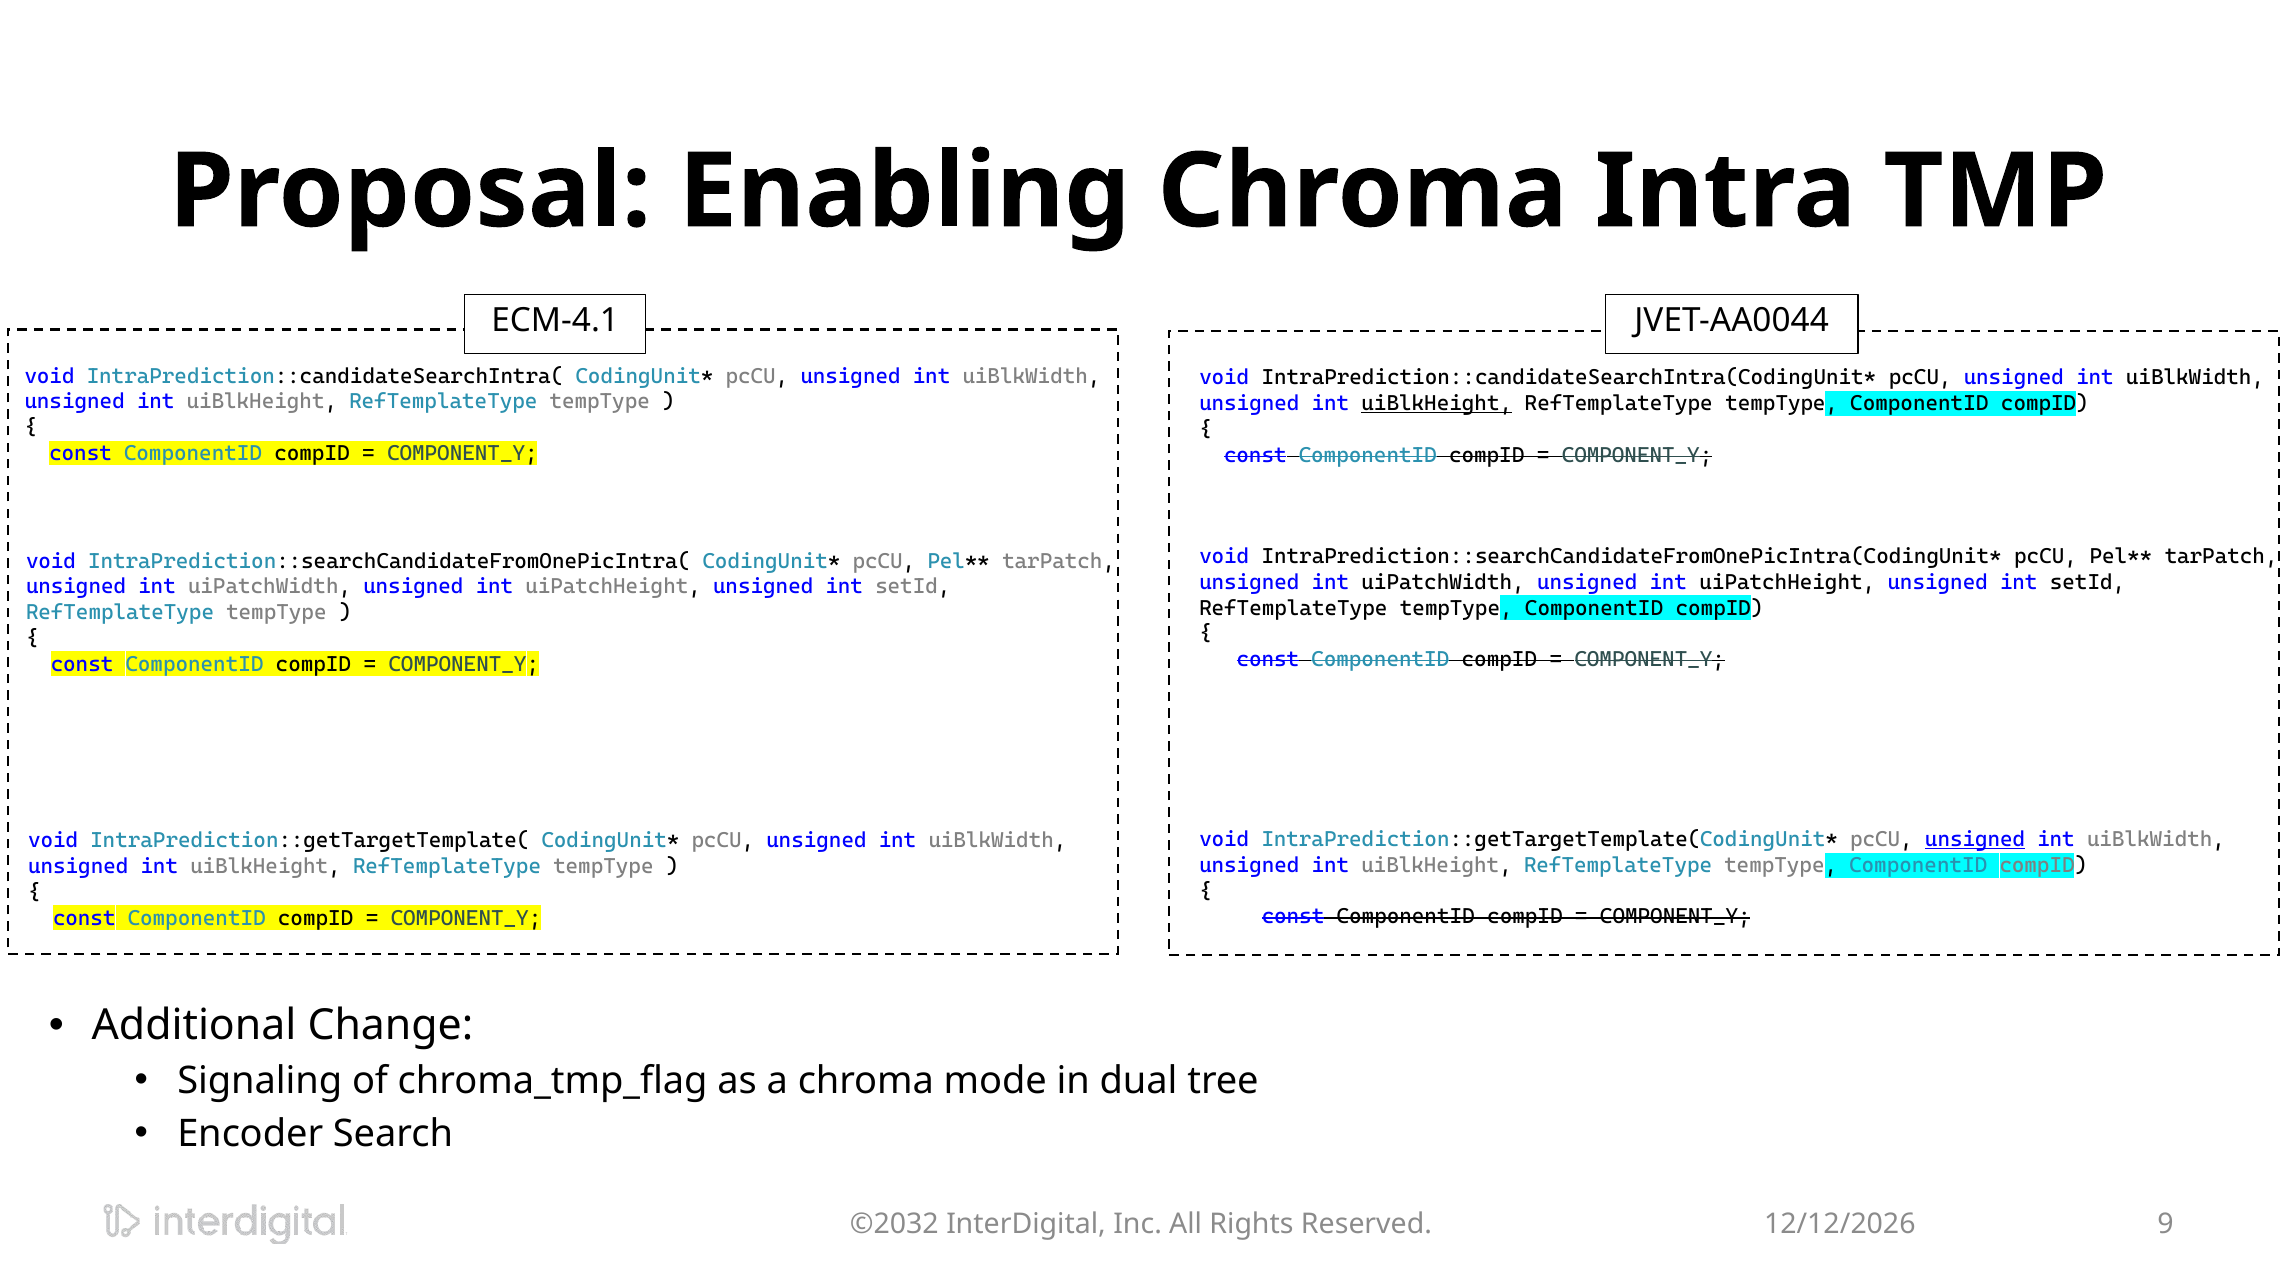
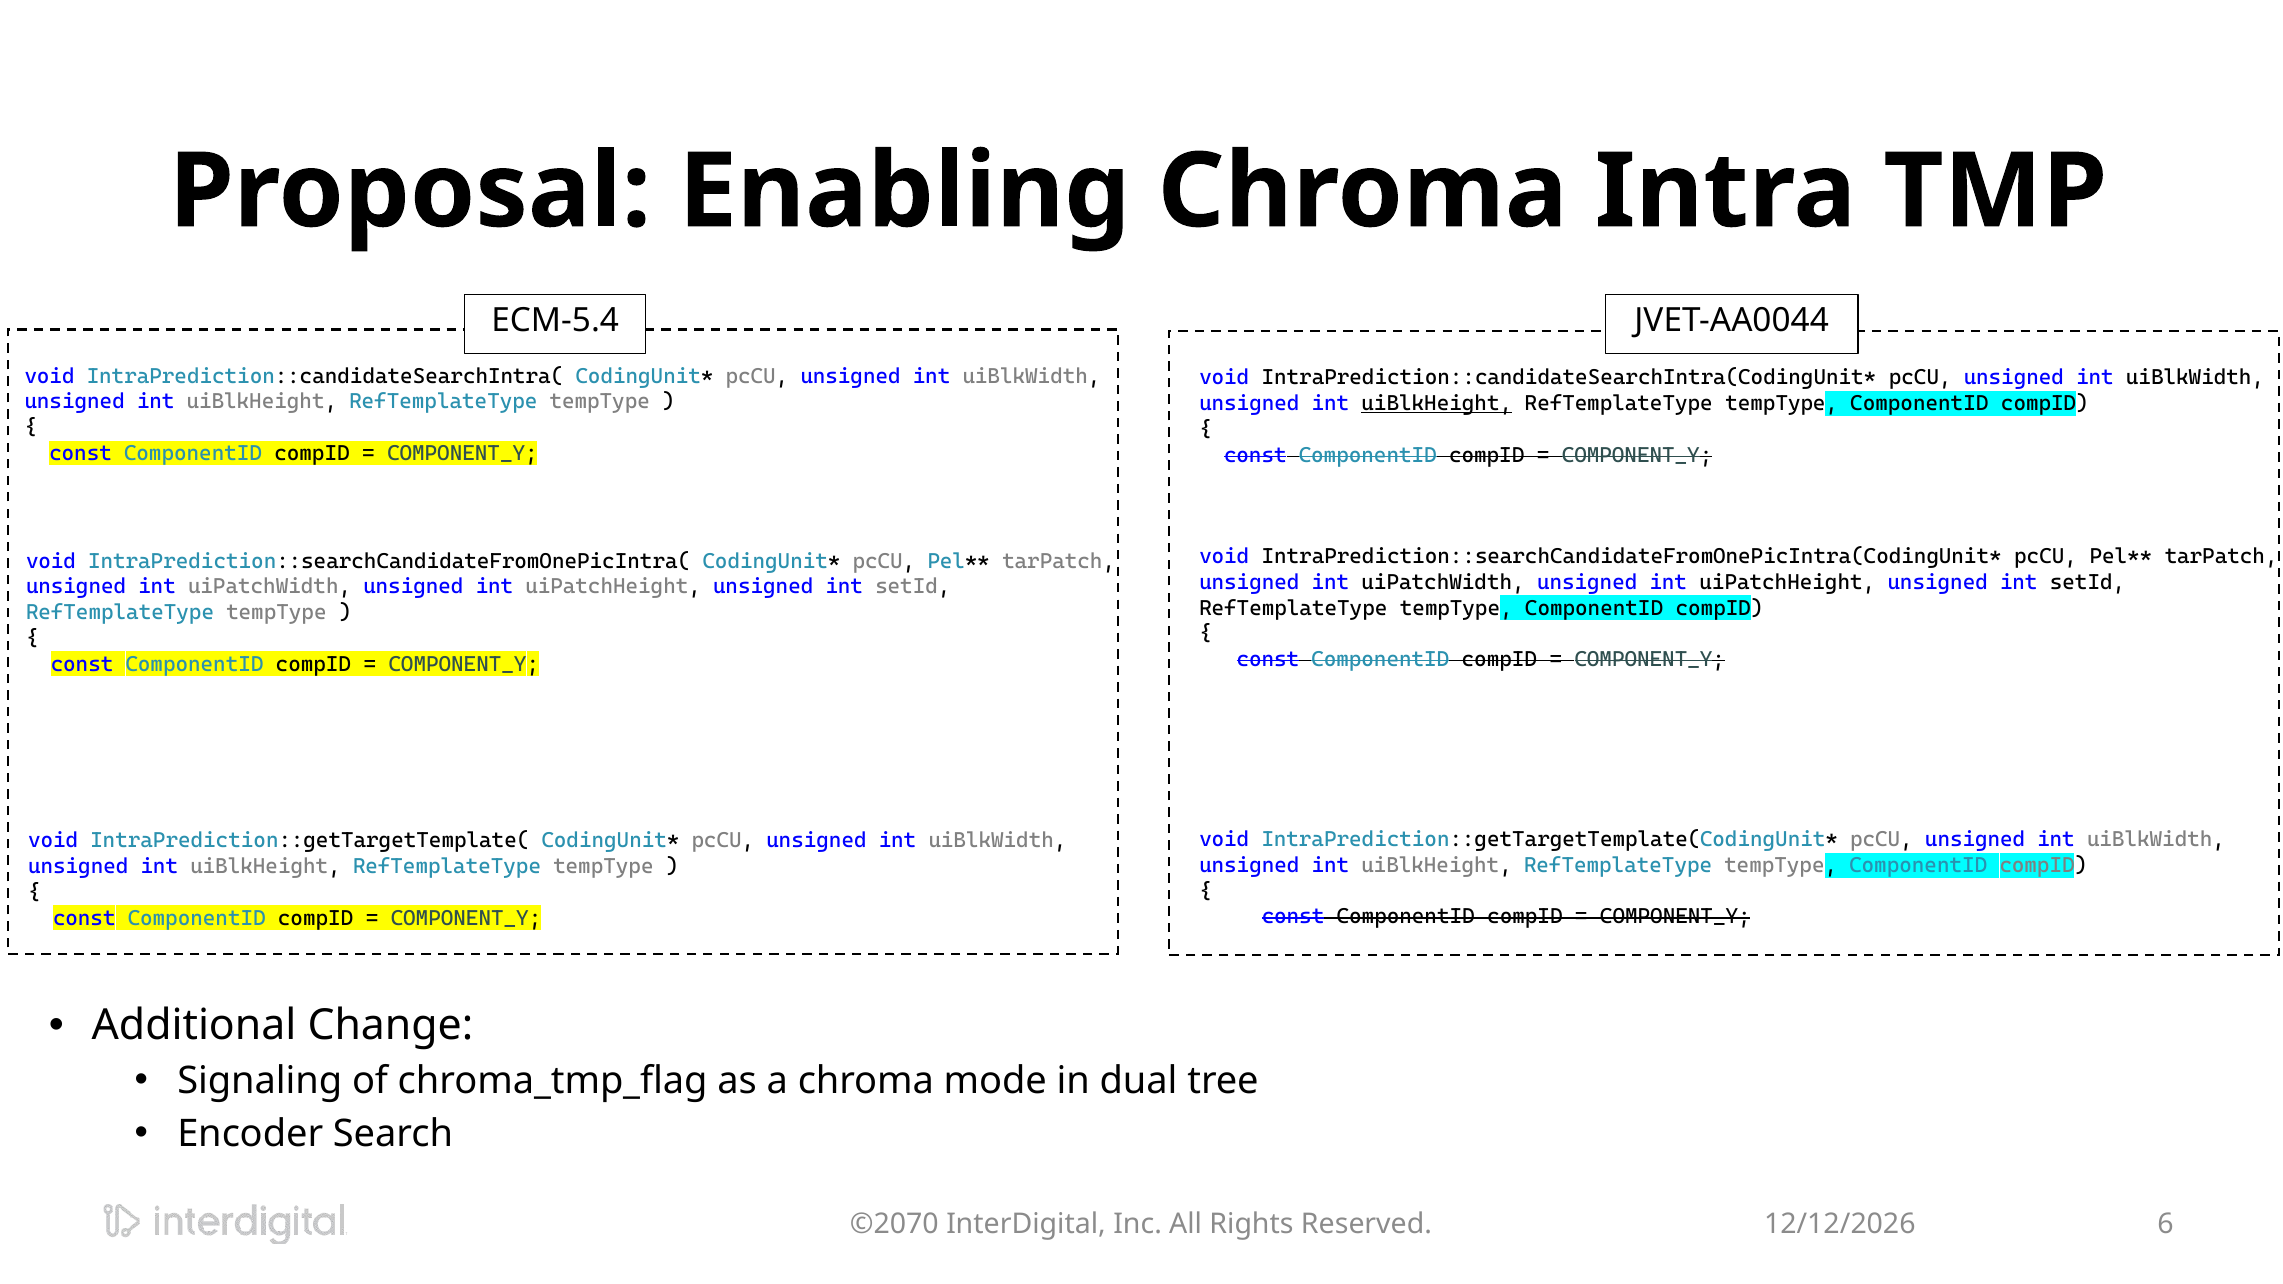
ECM-4.1: ECM-4.1 -> ECM-5.4
unsigned at (1975, 840) underline: present -> none
©2032: ©2032 -> ©2070
9: 9 -> 6
